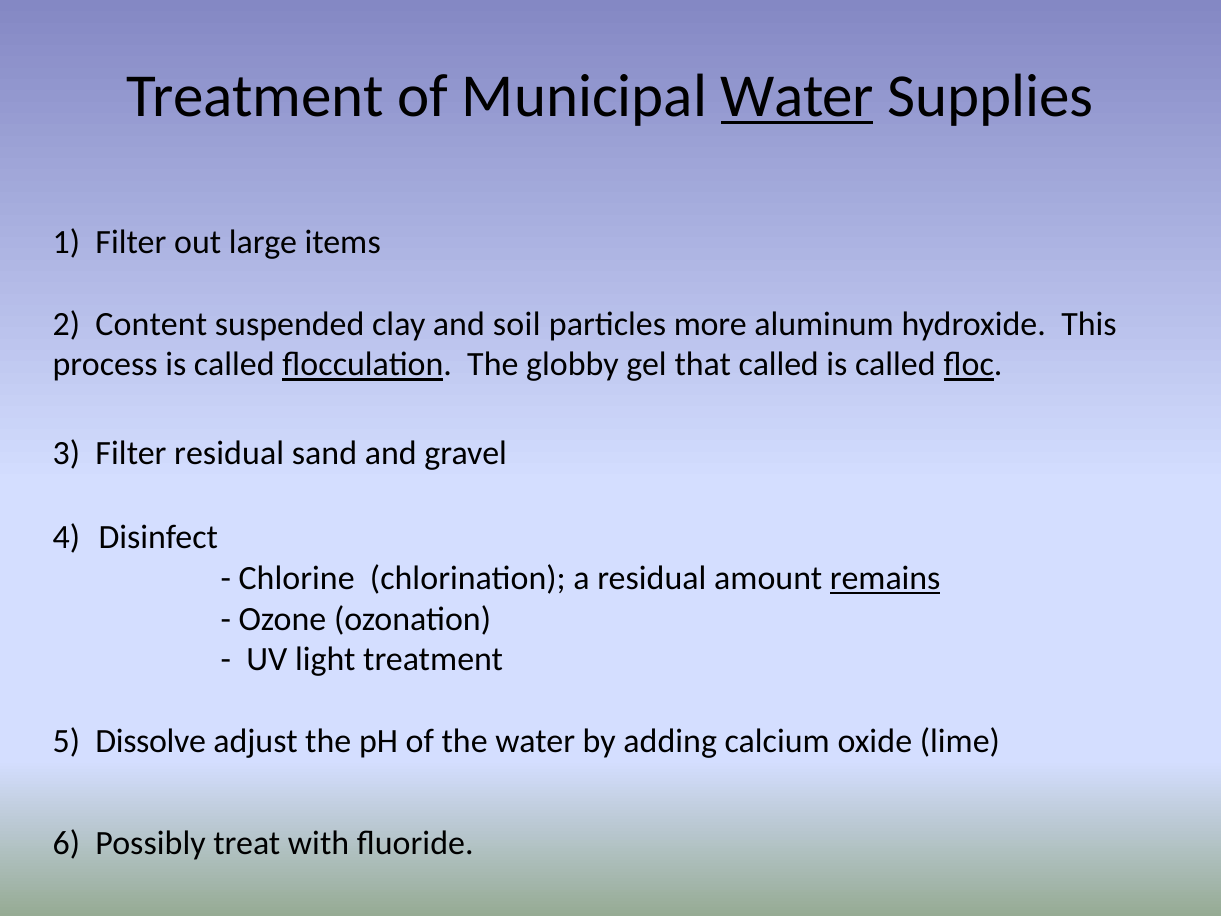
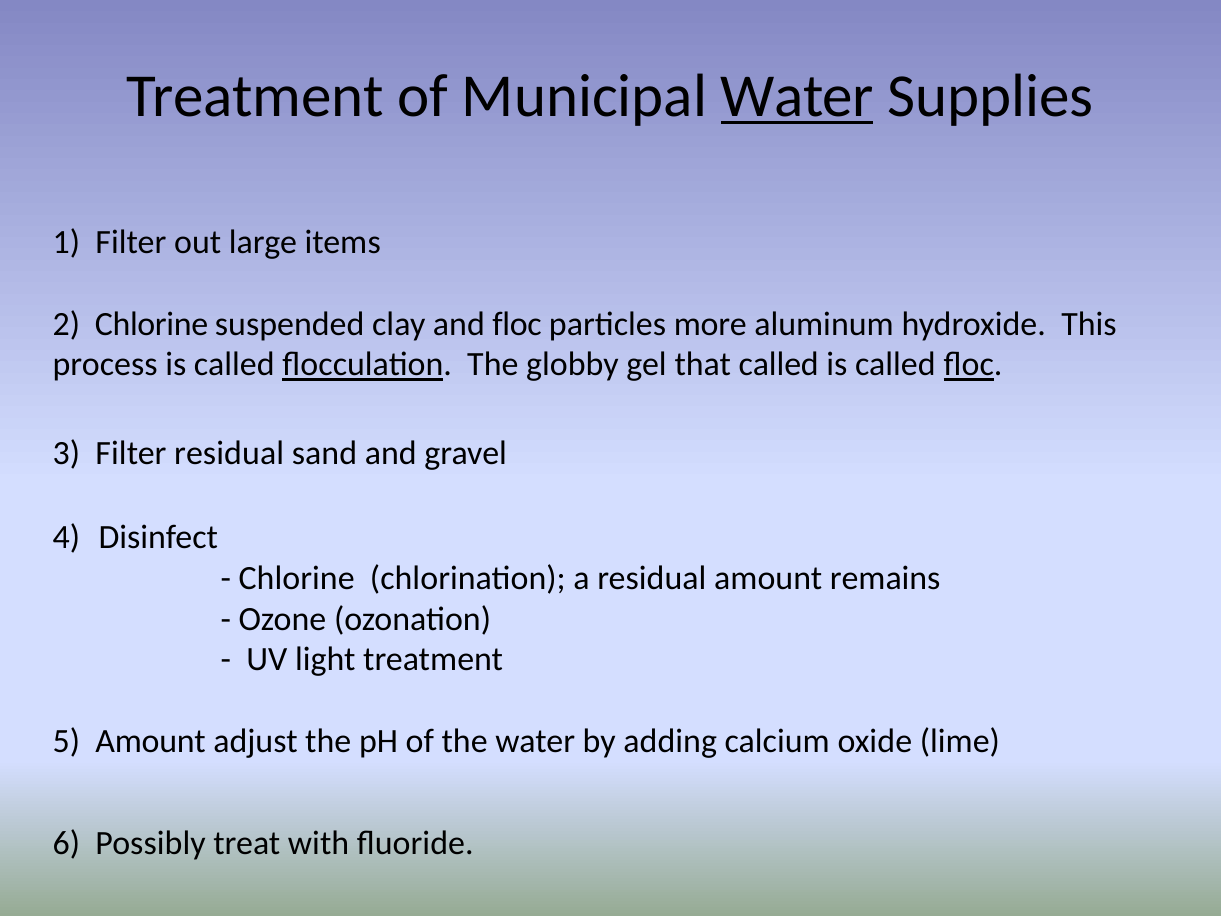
2 Content: Content -> Chlorine
and soil: soil -> floc
remains underline: present -> none
5 Dissolve: Dissolve -> Amount
